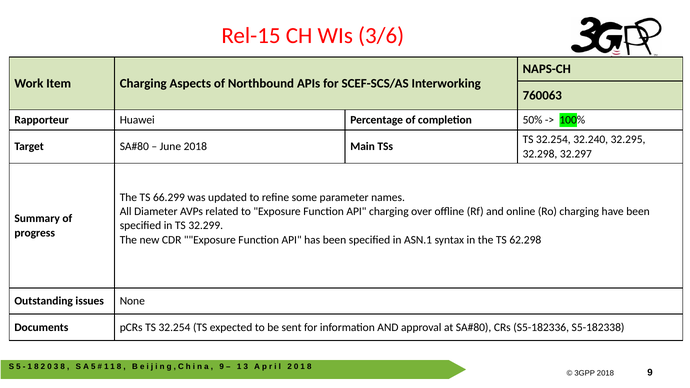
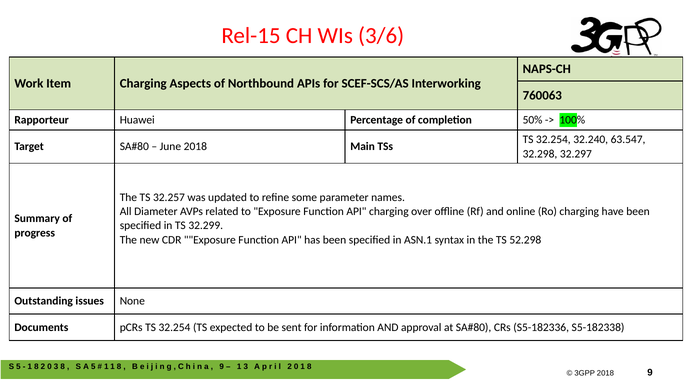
32.295: 32.295 -> 63.547
66.299: 66.299 -> 32.257
62.298: 62.298 -> 52.298
